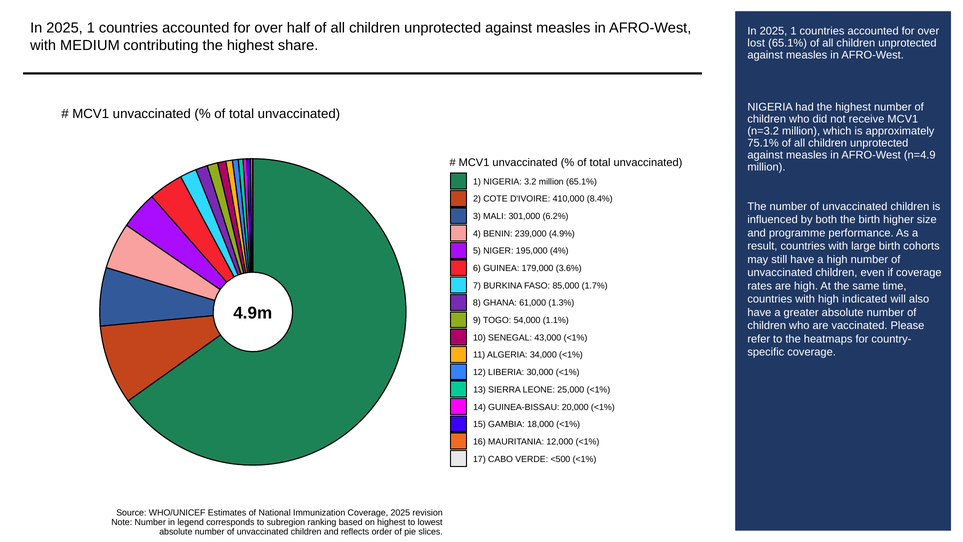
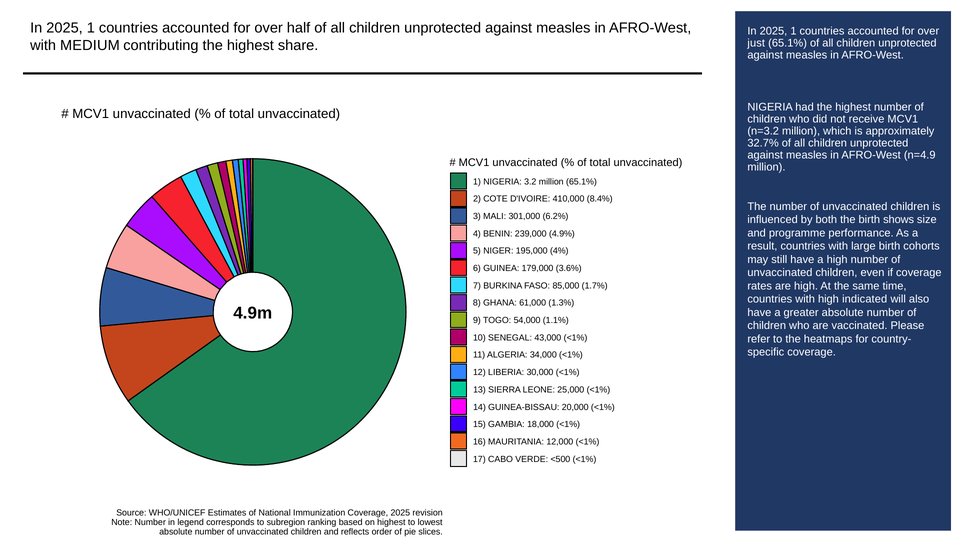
lost: lost -> just
75.1%: 75.1% -> 32.7%
higher: higher -> shows
